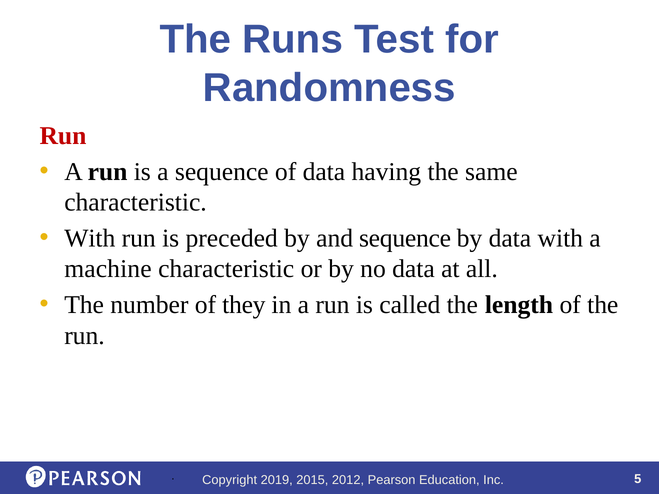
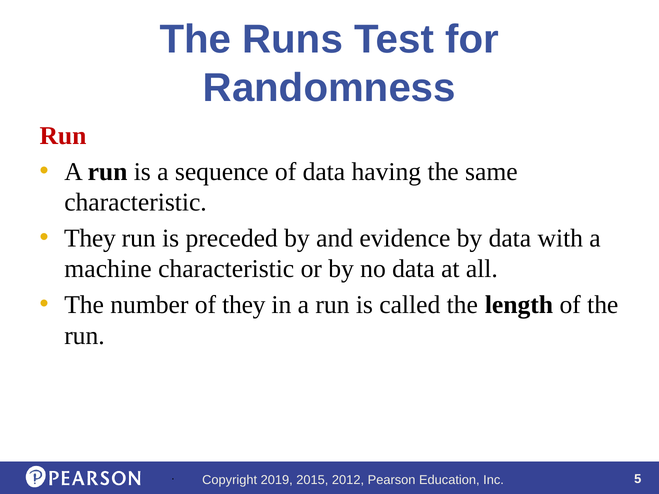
With at (90, 238): With -> They
and sequence: sequence -> evidence
